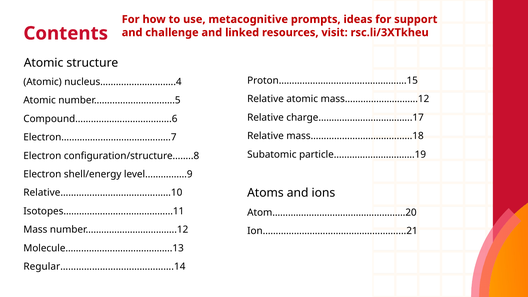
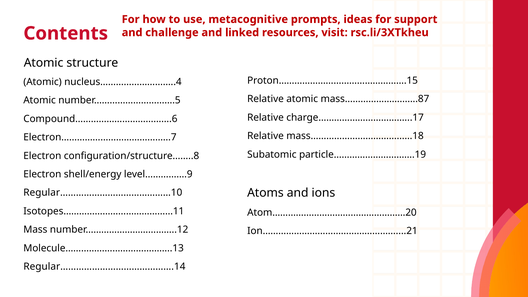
mass……………………….12: mass……………………….12 -> mass……………………….87
Relative……………………………………10: Relative……………………………………10 -> Regular……………………………………10
